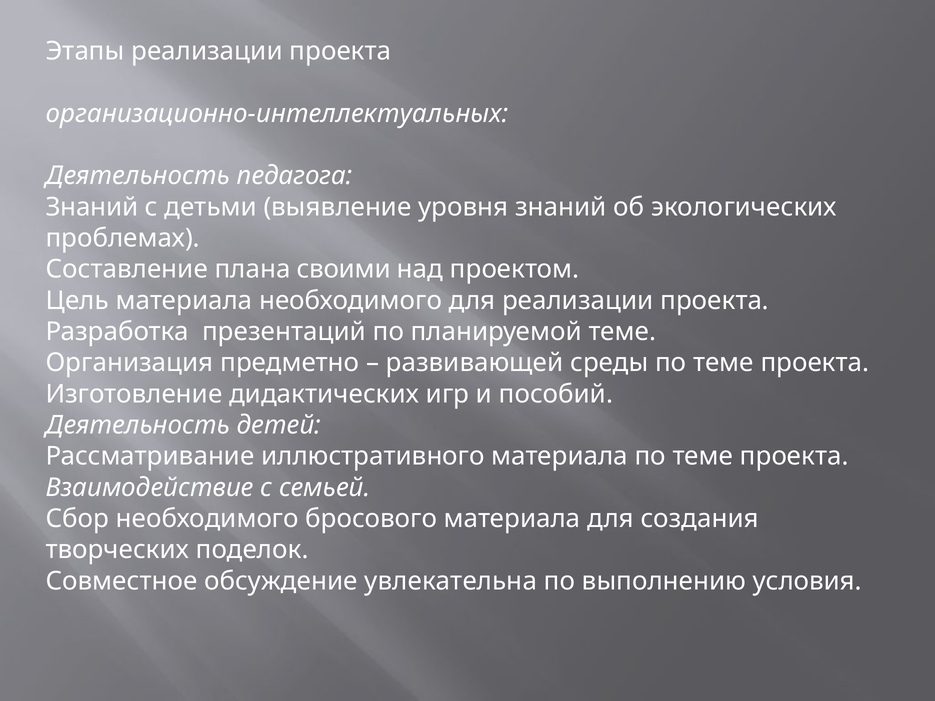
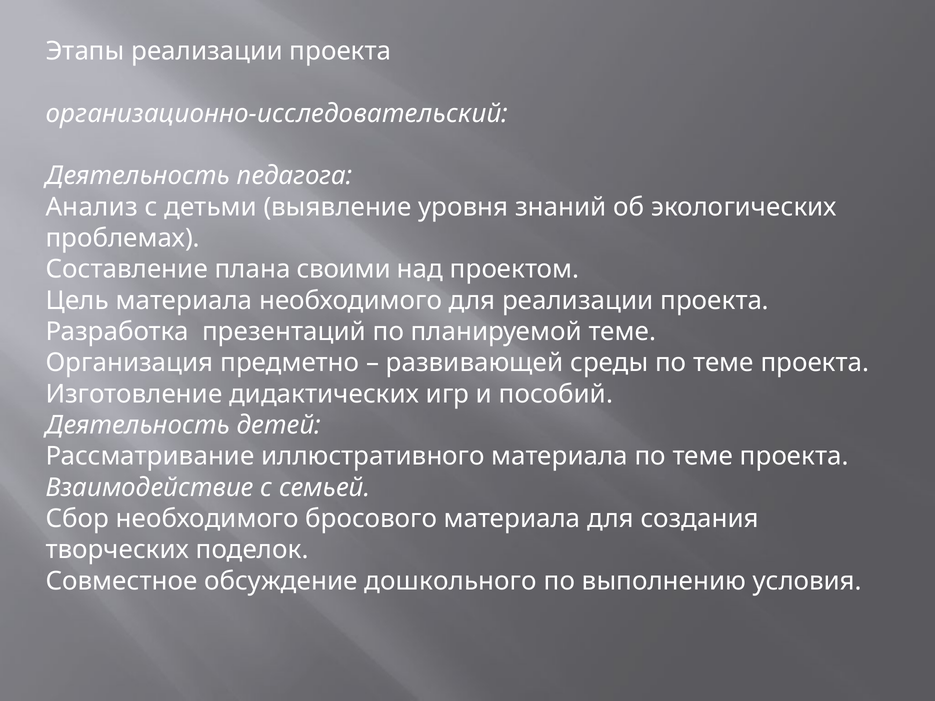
организационно-интеллектуальных: организационно-интеллектуальных -> организационно-исследовательский
Знаний at (92, 207): Знаний -> Анализ
увлекательна: увлекательна -> дошкольного
